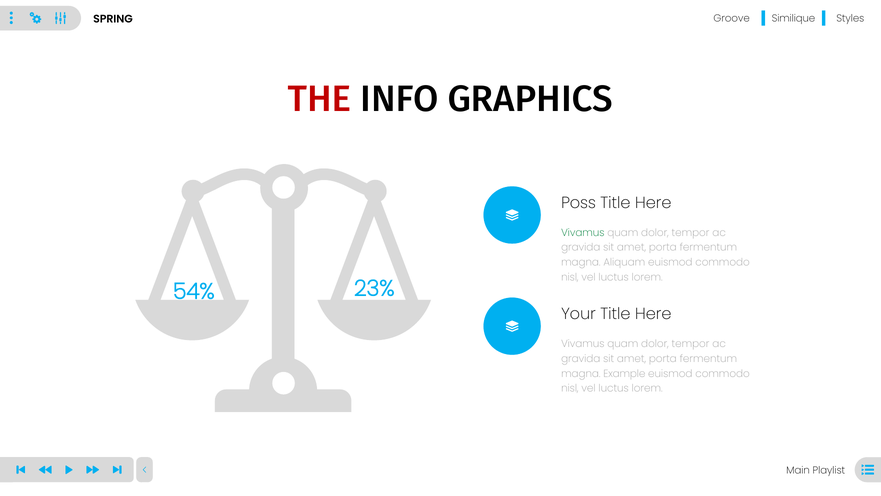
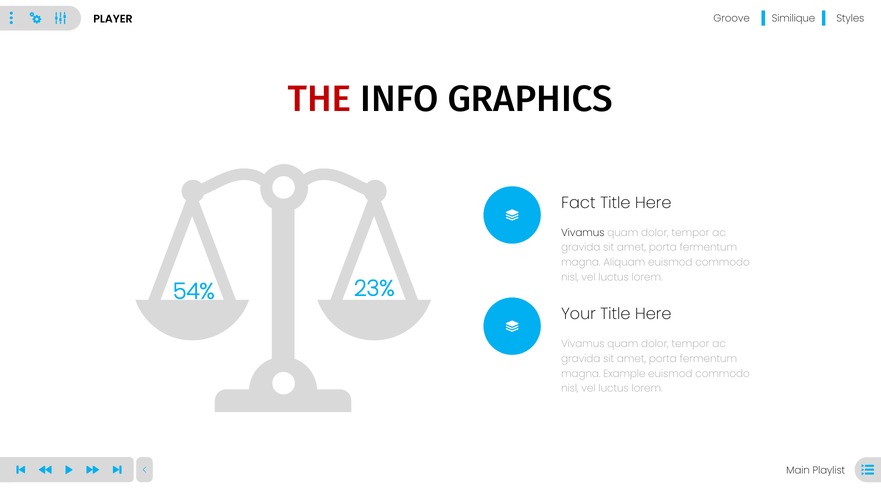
SPRING: SPRING -> PLAYER
Poss: Poss -> Fact
Vivamus at (583, 232) colour: green -> black
